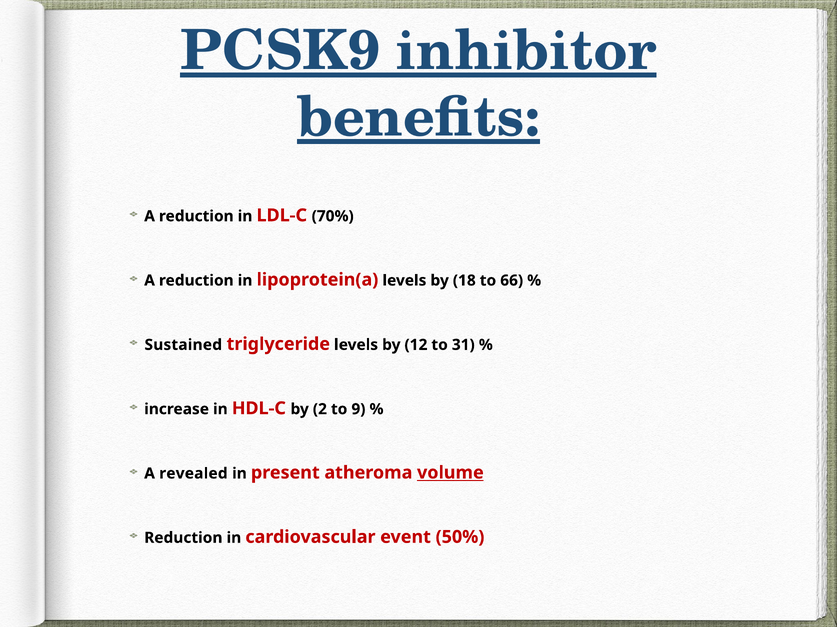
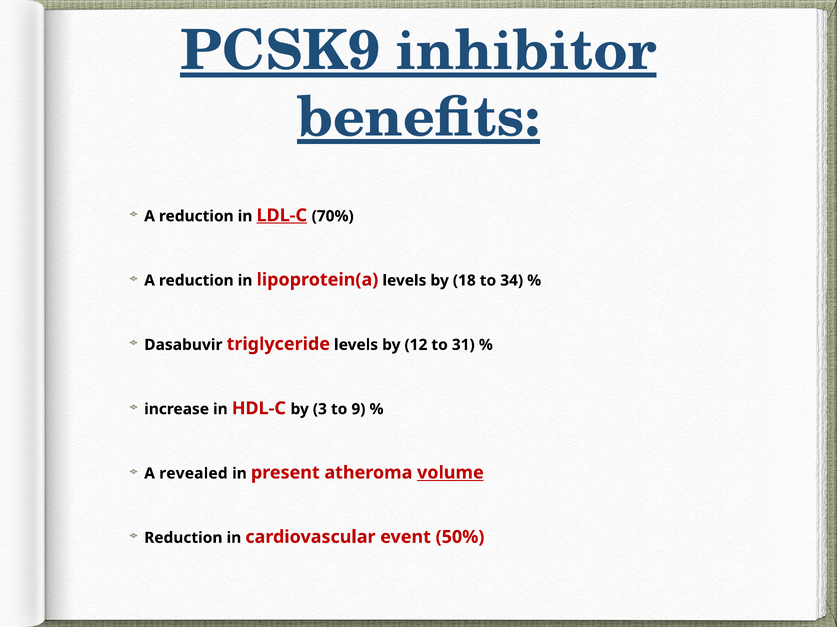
LDL-C underline: none -> present
66: 66 -> 34
Sustained: Sustained -> Dasabuvir
2: 2 -> 3
